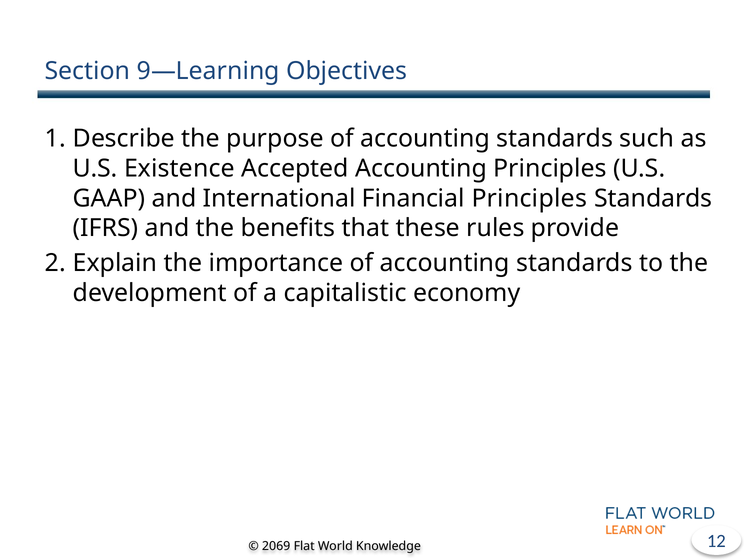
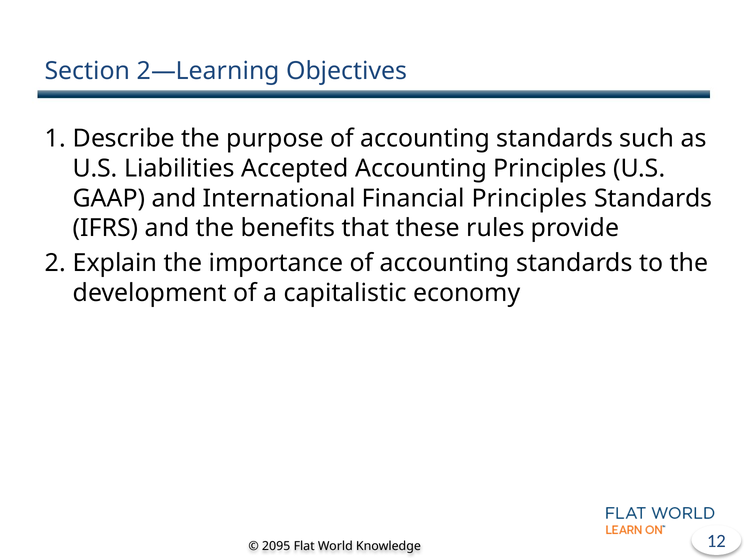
9—Learning: 9—Learning -> 2—Learning
Existence: Existence -> Liabilities
2069: 2069 -> 2095
